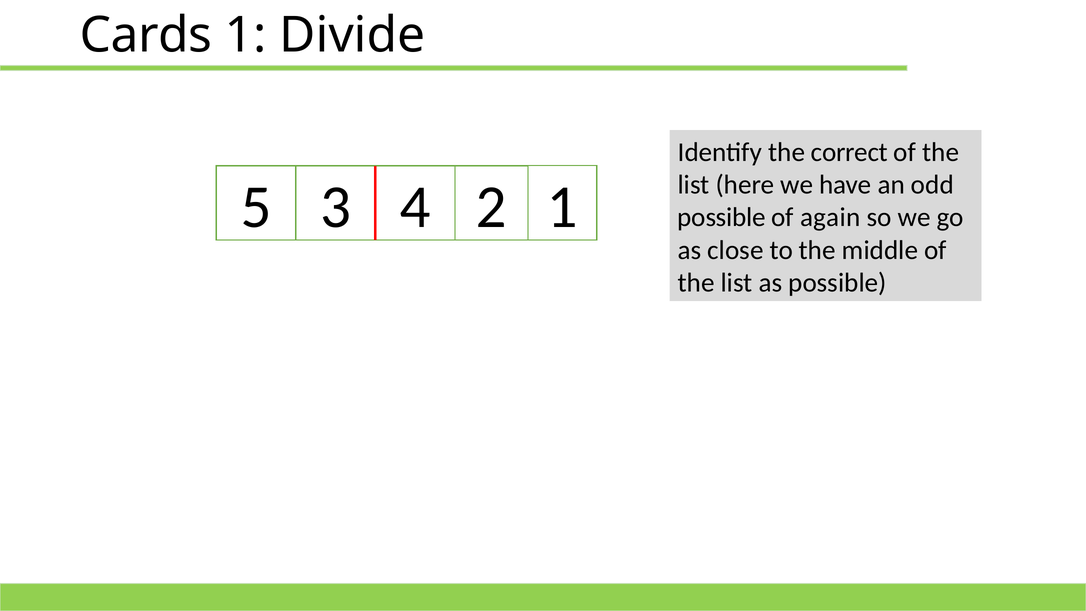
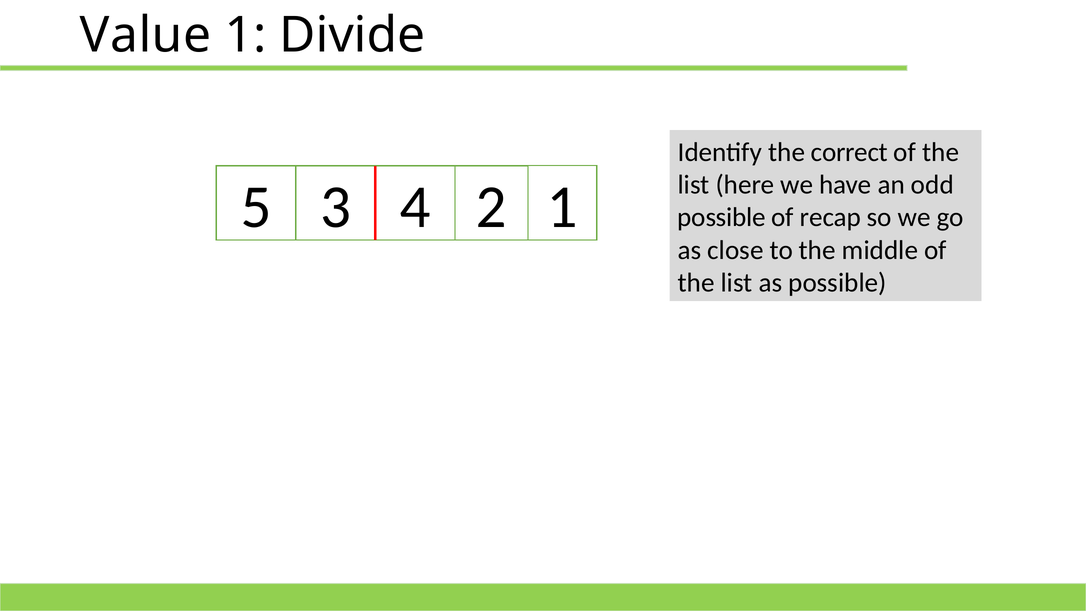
Cards: Cards -> Value
again: again -> recap
